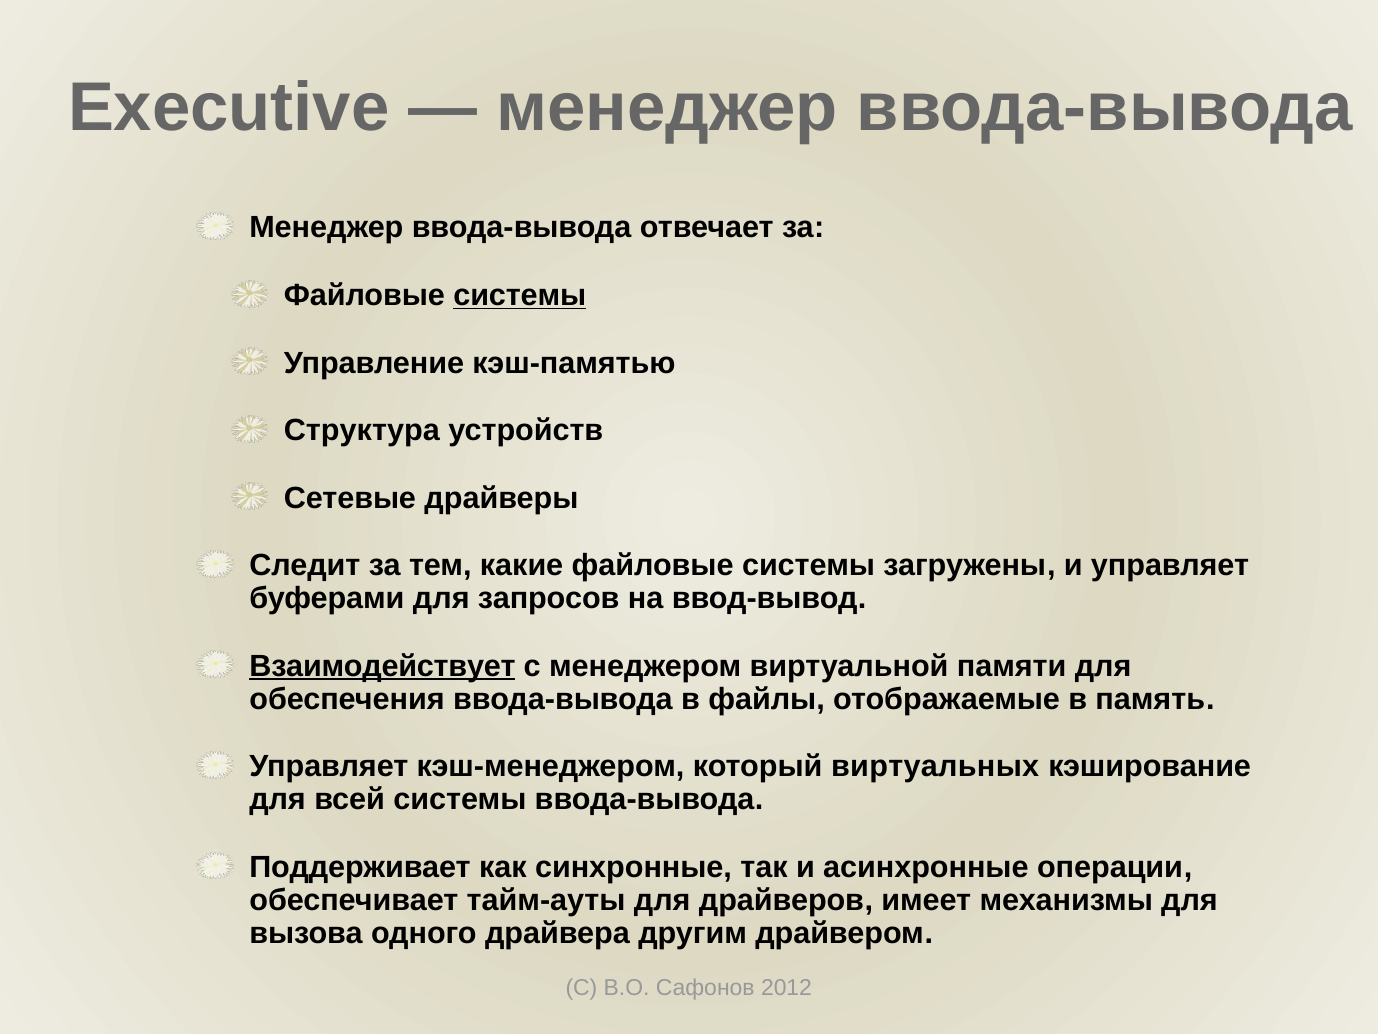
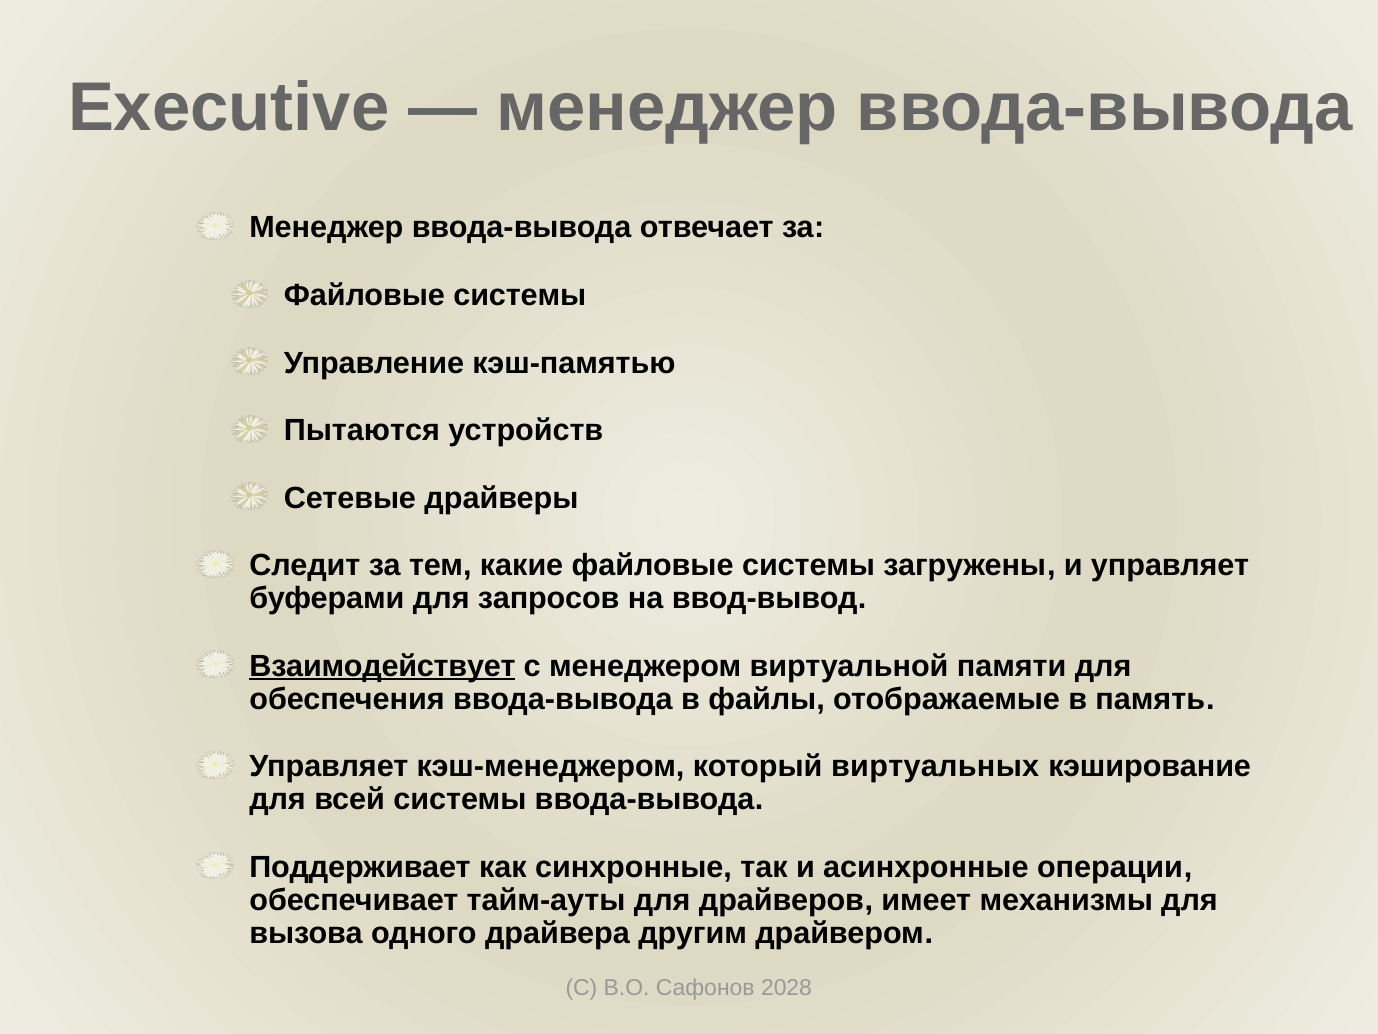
системы at (520, 295) underline: present -> none
Структура: Структура -> Пытаются
2012: 2012 -> 2028
